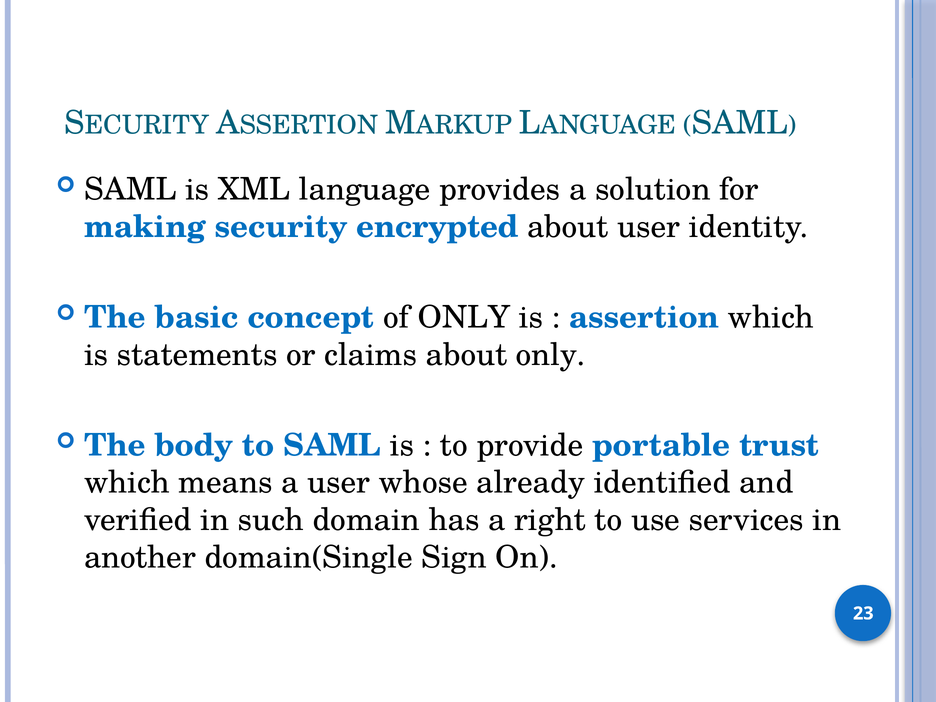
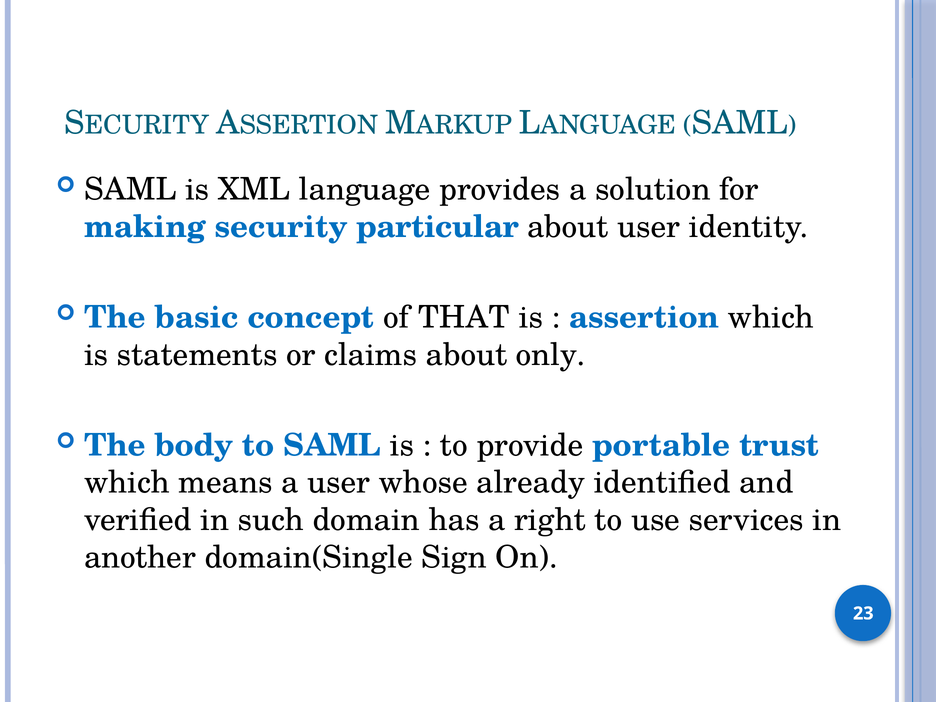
encrypted: encrypted -> particular
of ONLY: ONLY -> THAT
